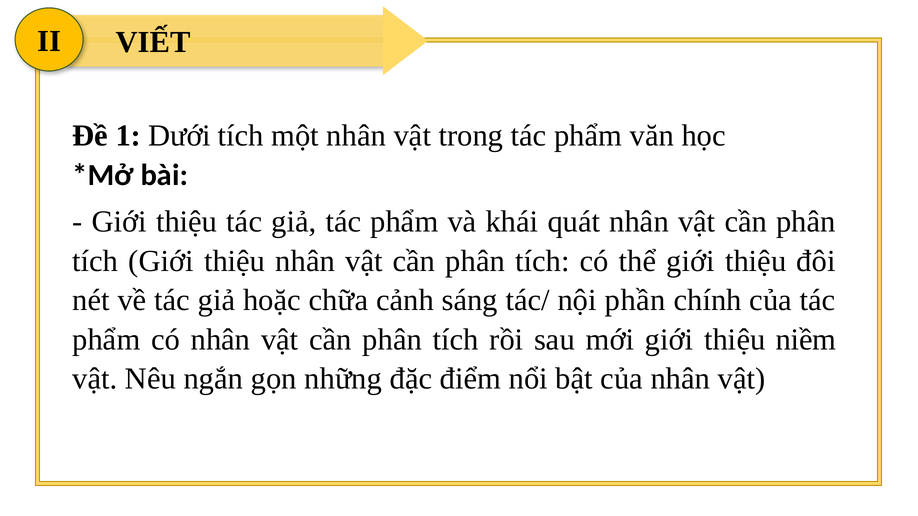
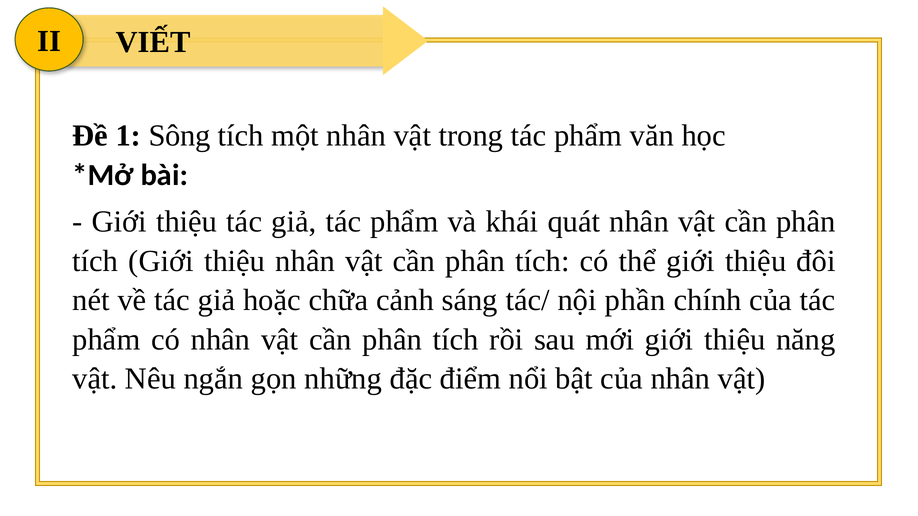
Dưới: Dưới -> Sông
niềm: niềm -> năng
